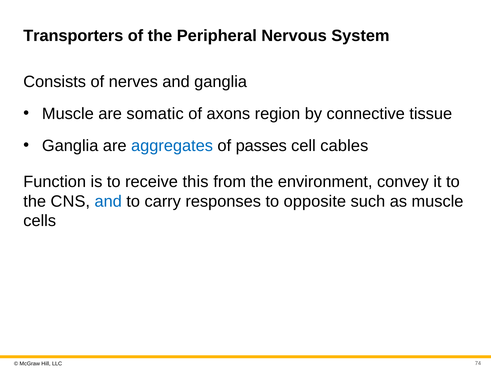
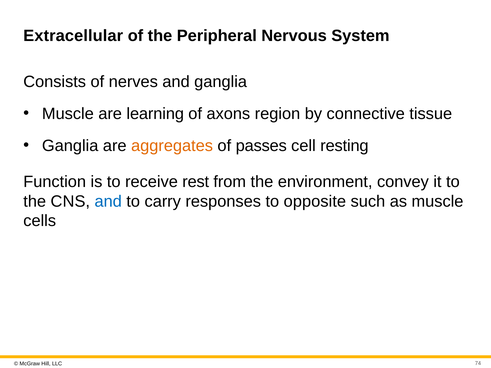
Transporters: Transporters -> Extracellular
somatic: somatic -> learning
aggregates colour: blue -> orange
cables: cables -> resting
this: this -> rest
